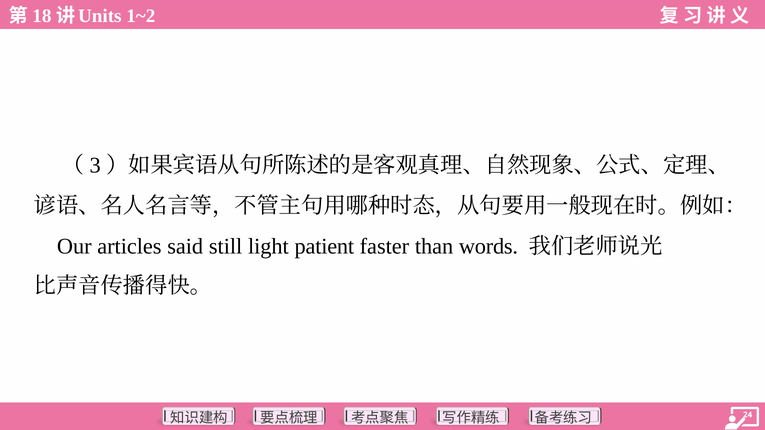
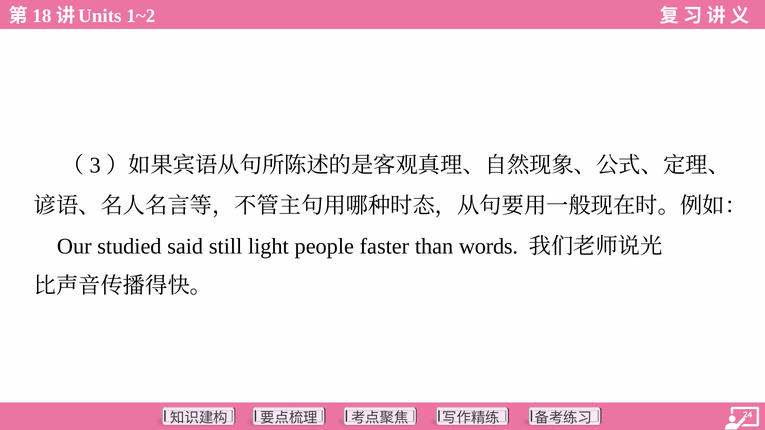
articles: articles -> studied
patient: patient -> people
